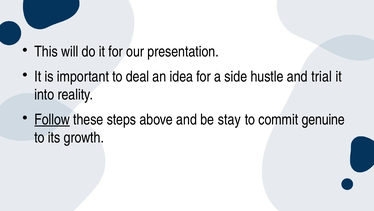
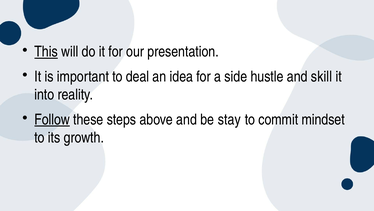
This underline: none -> present
trial: trial -> skill
genuine: genuine -> mindset
